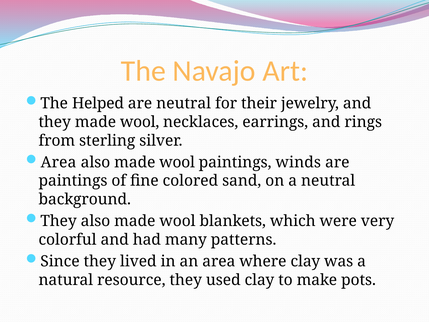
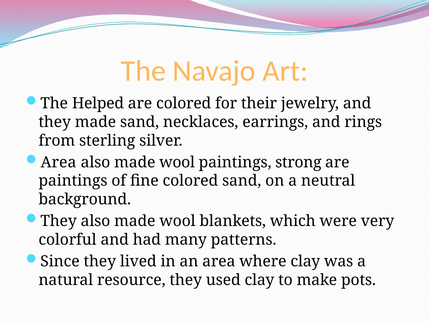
are neutral: neutral -> colored
they made wool: wool -> sand
winds: winds -> strong
